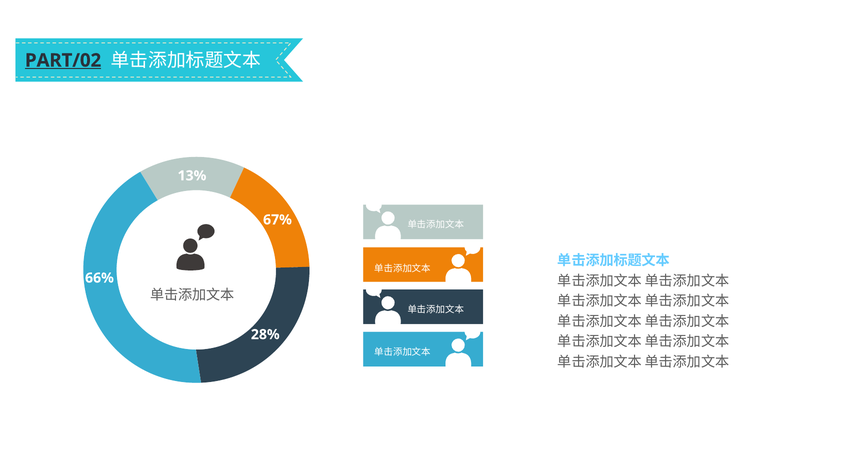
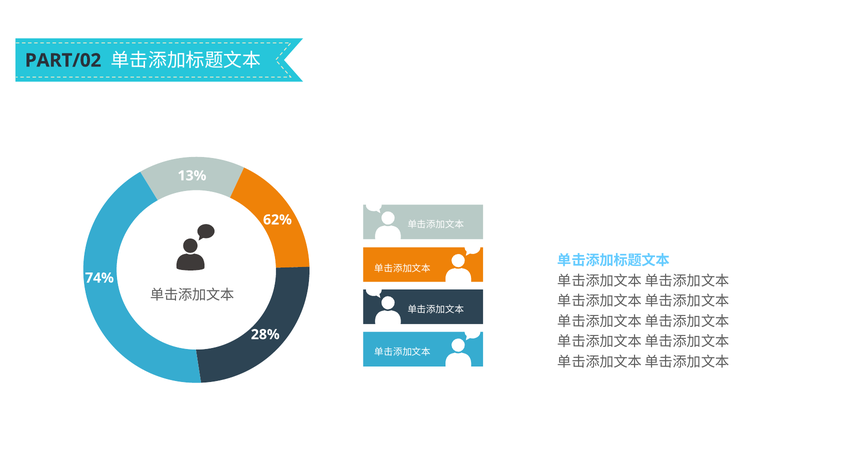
PART/02 underline: present -> none
67%: 67% -> 62%
66%: 66% -> 74%
